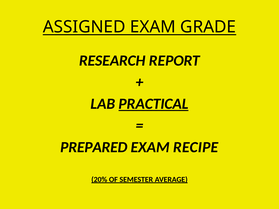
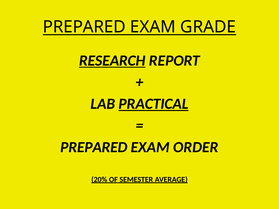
ASSIGNED at (84, 27): ASSIGNED -> PREPARED
RESEARCH underline: none -> present
RECIPE: RECIPE -> ORDER
